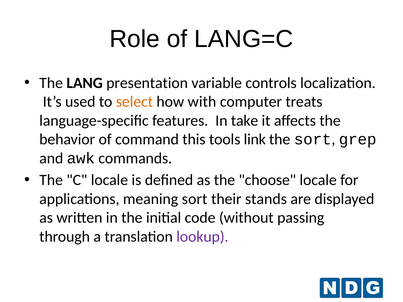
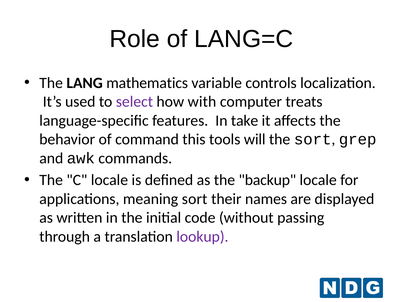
presentation: presentation -> mathematics
select colour: orange -> purple
link: link -> will
choose: choose -> backup
stands: stands -> names
